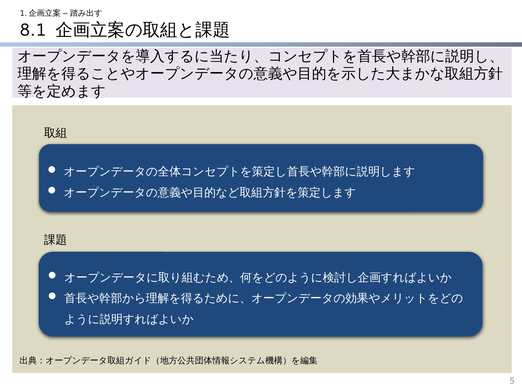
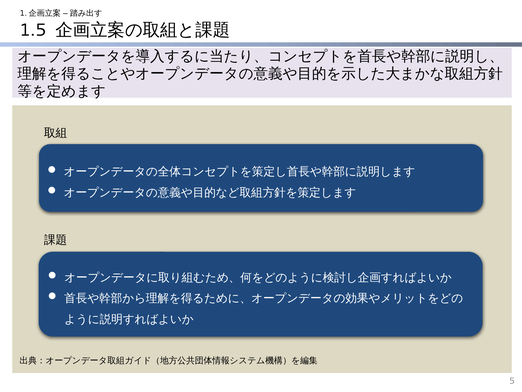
8.1: 8.1 -> 1.5
